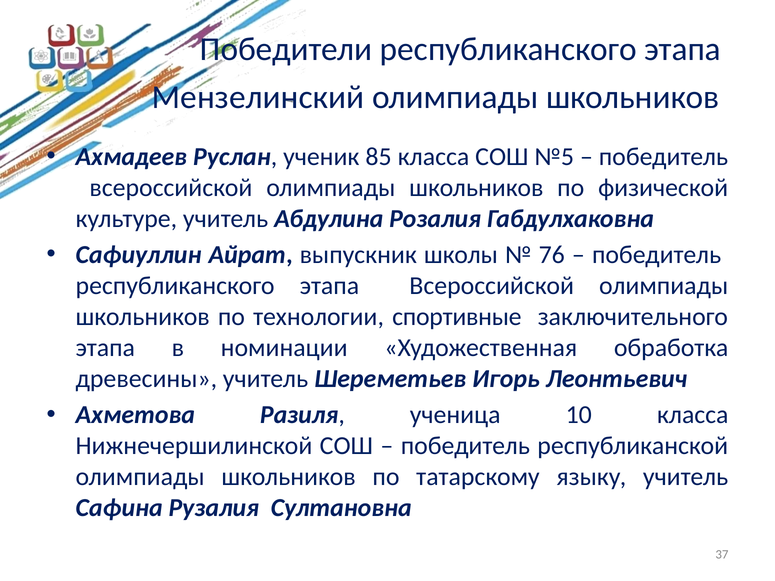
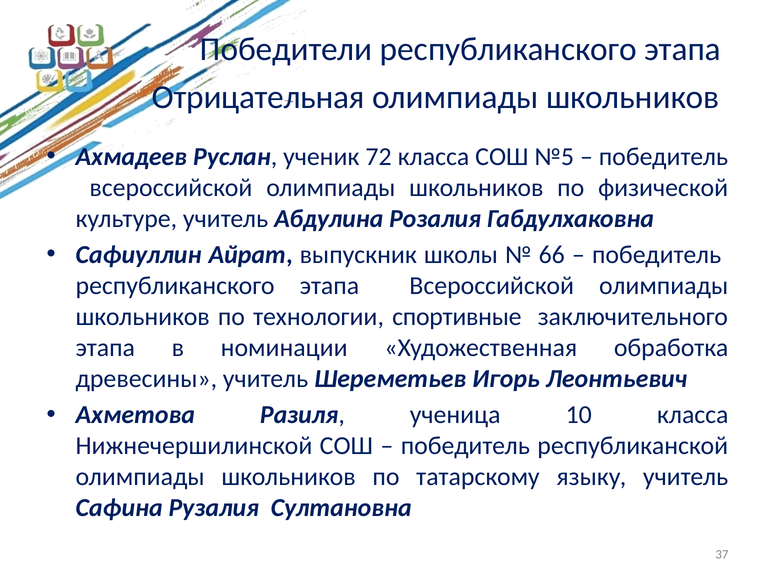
Мензелинский: Мензелинский -> Отрицательная
85: 85 -> 72
76: 76 -> 66
